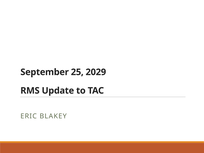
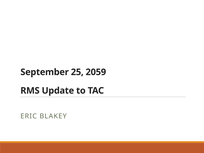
2029: 2029 -> 2059
